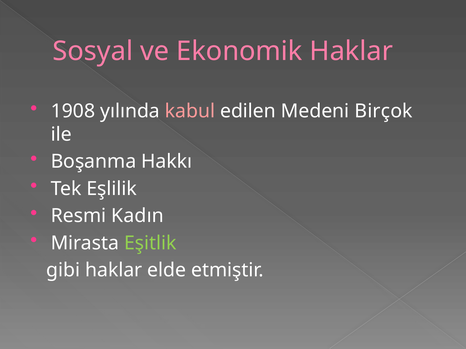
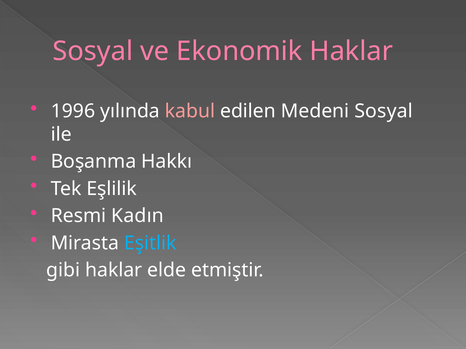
1908: 1908 -> 1996
Medeni Birçok: Birçok -> Sosyal
Eşitlik colour: light green -> light blue
